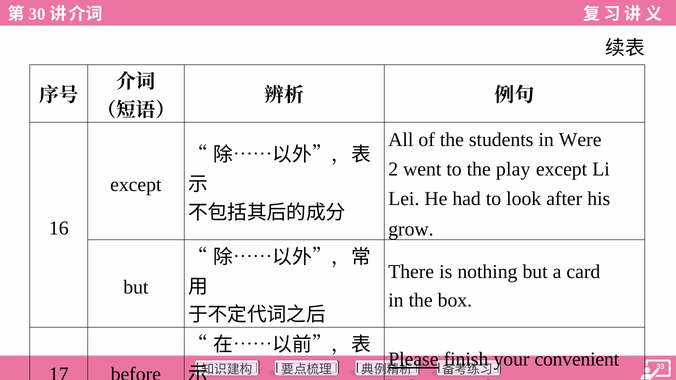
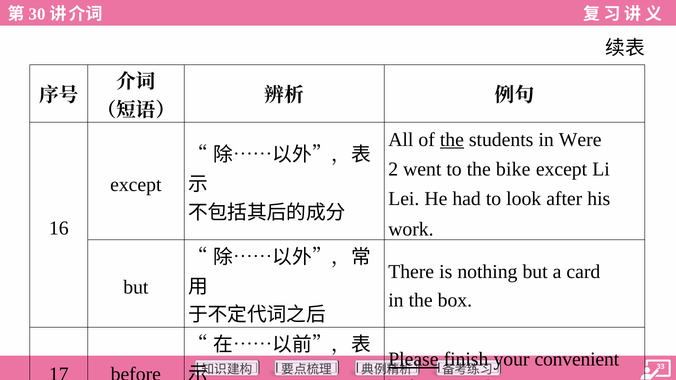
the at (452, 140) underline: none -> present
play: play -> bike
grow: grow -> work
